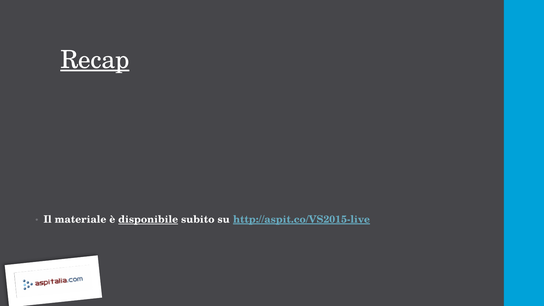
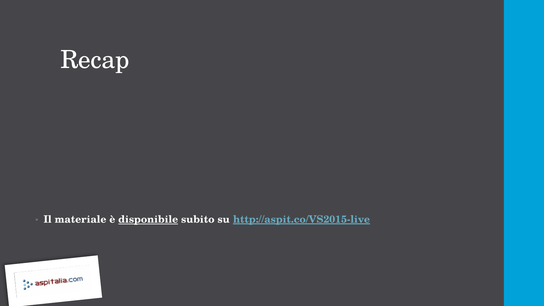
Recap underline: present -> none
